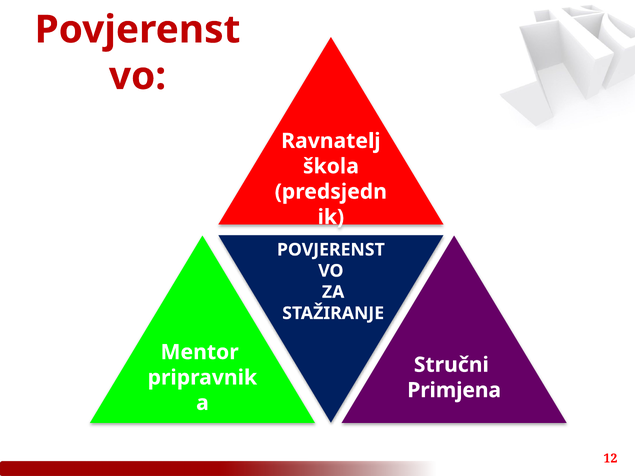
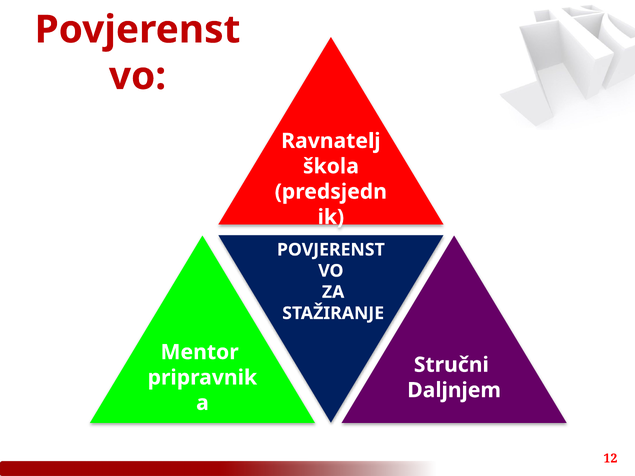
Primjena: Primjena -> Daljnjem
